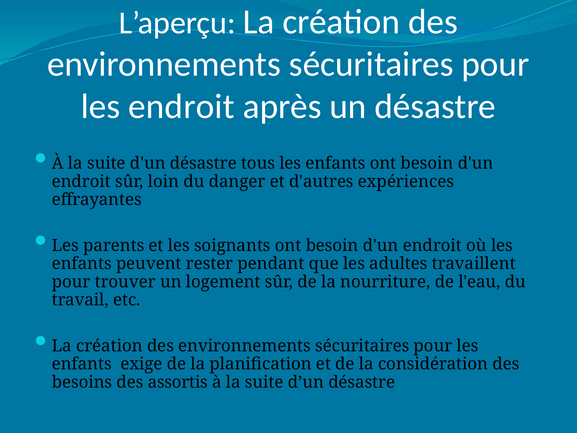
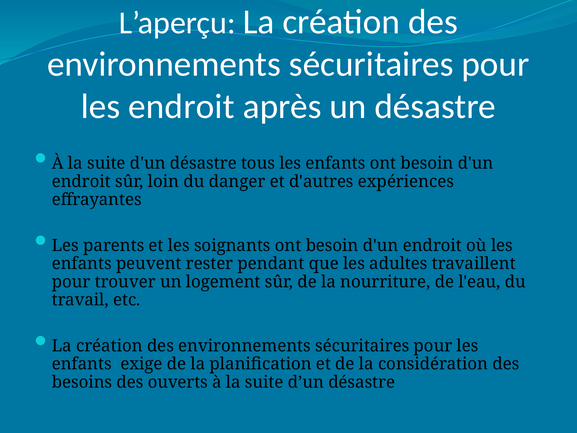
assortis: assortis -> ouverts
